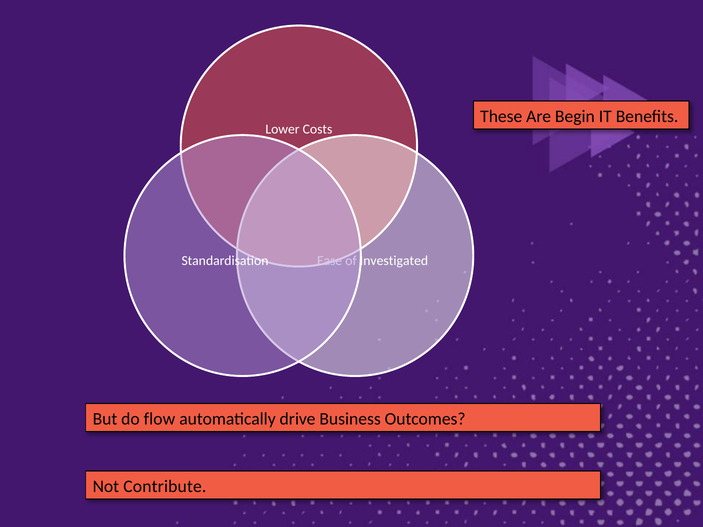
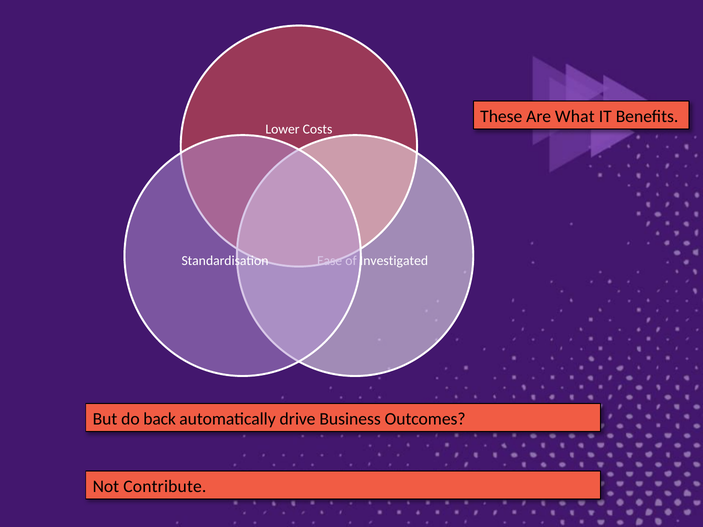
Begin: Begin -> What
flow: flow -> back
